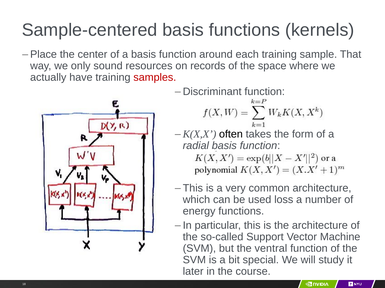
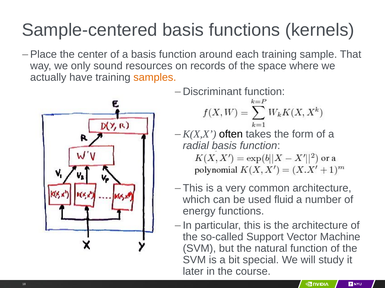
samples colour: red -> orange
loss: loss -> fluid
ventral: ventral -> natural
